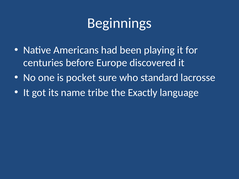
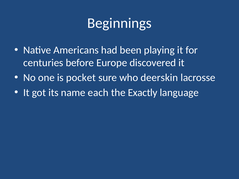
standard: standard -> deerskin
tribe: tribe -> each
